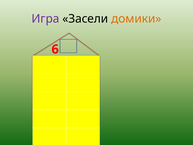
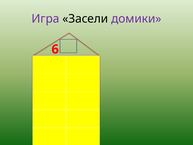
домики colour: orange -> purple
